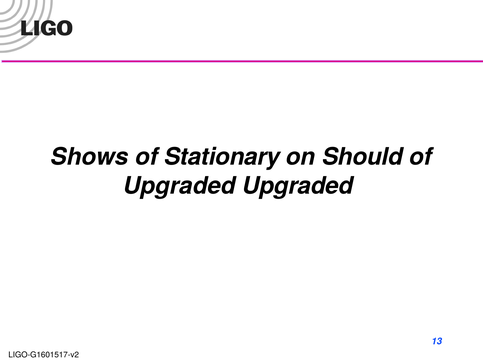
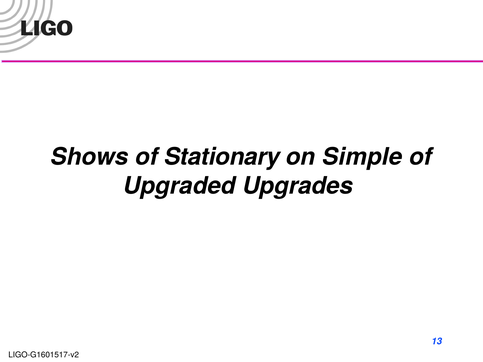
Should: Should -> Simple
Upgraded Upgraded: Upgraded -> Upgrades
